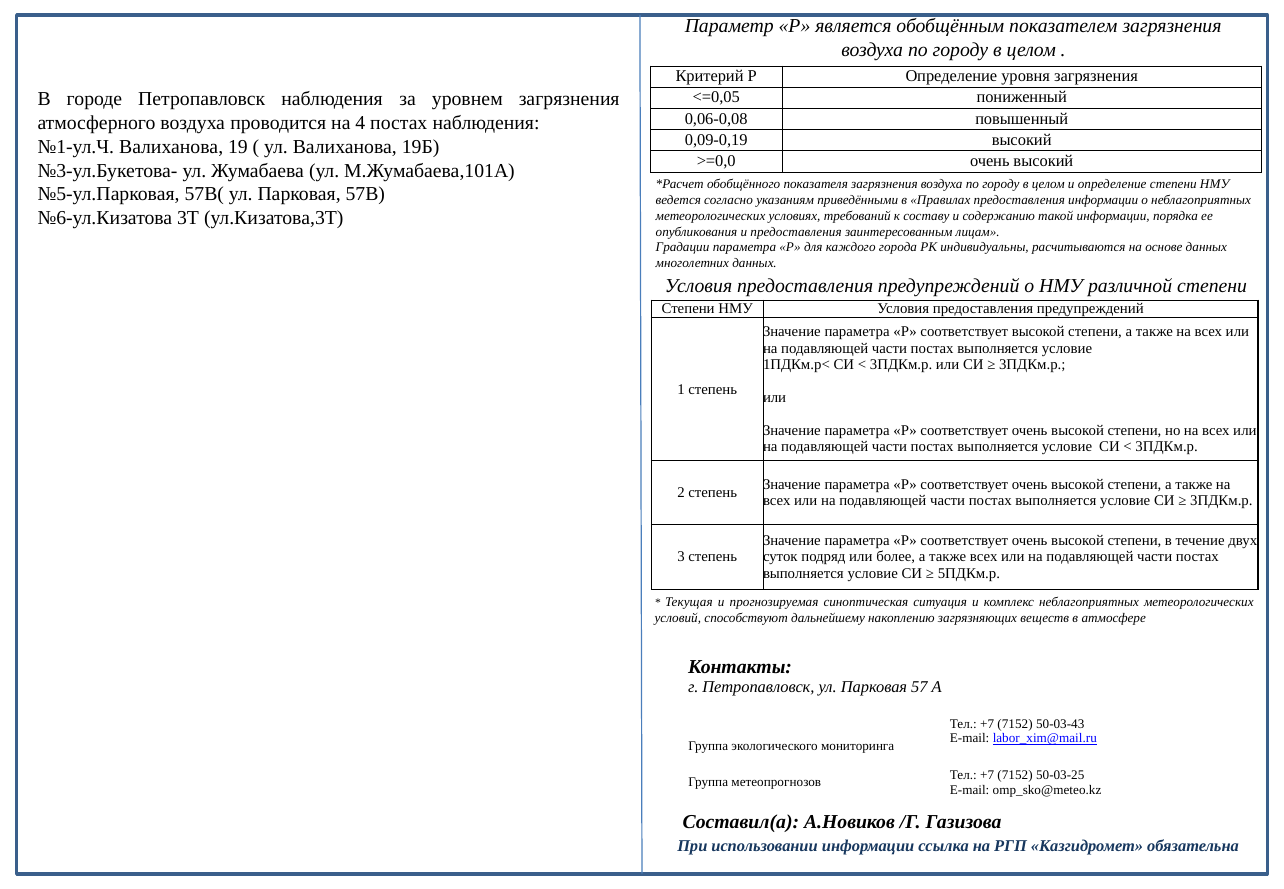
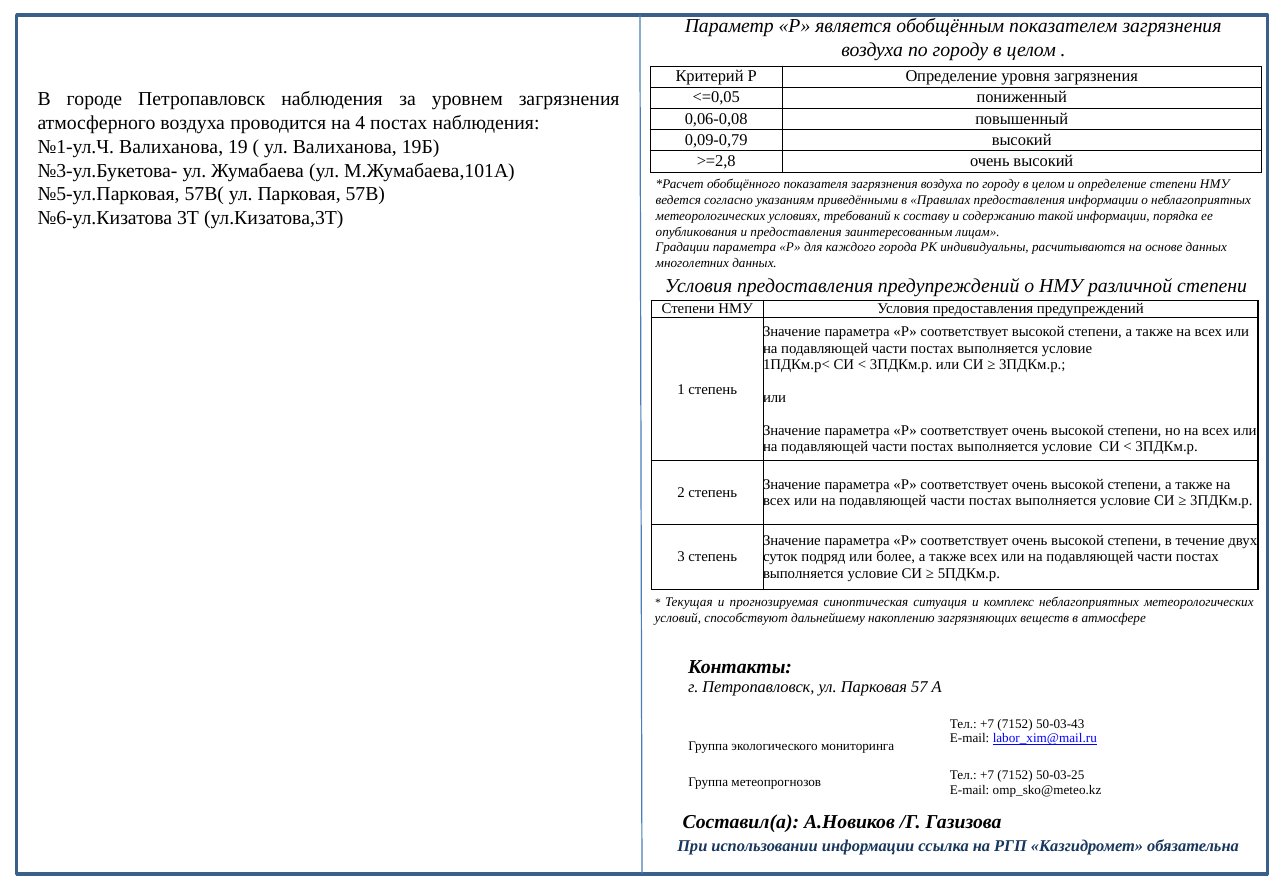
0,09-0,19: 0,09-0,19 -> 0,09-0,79
>=0,0: >=0,0 -> >=2,8
